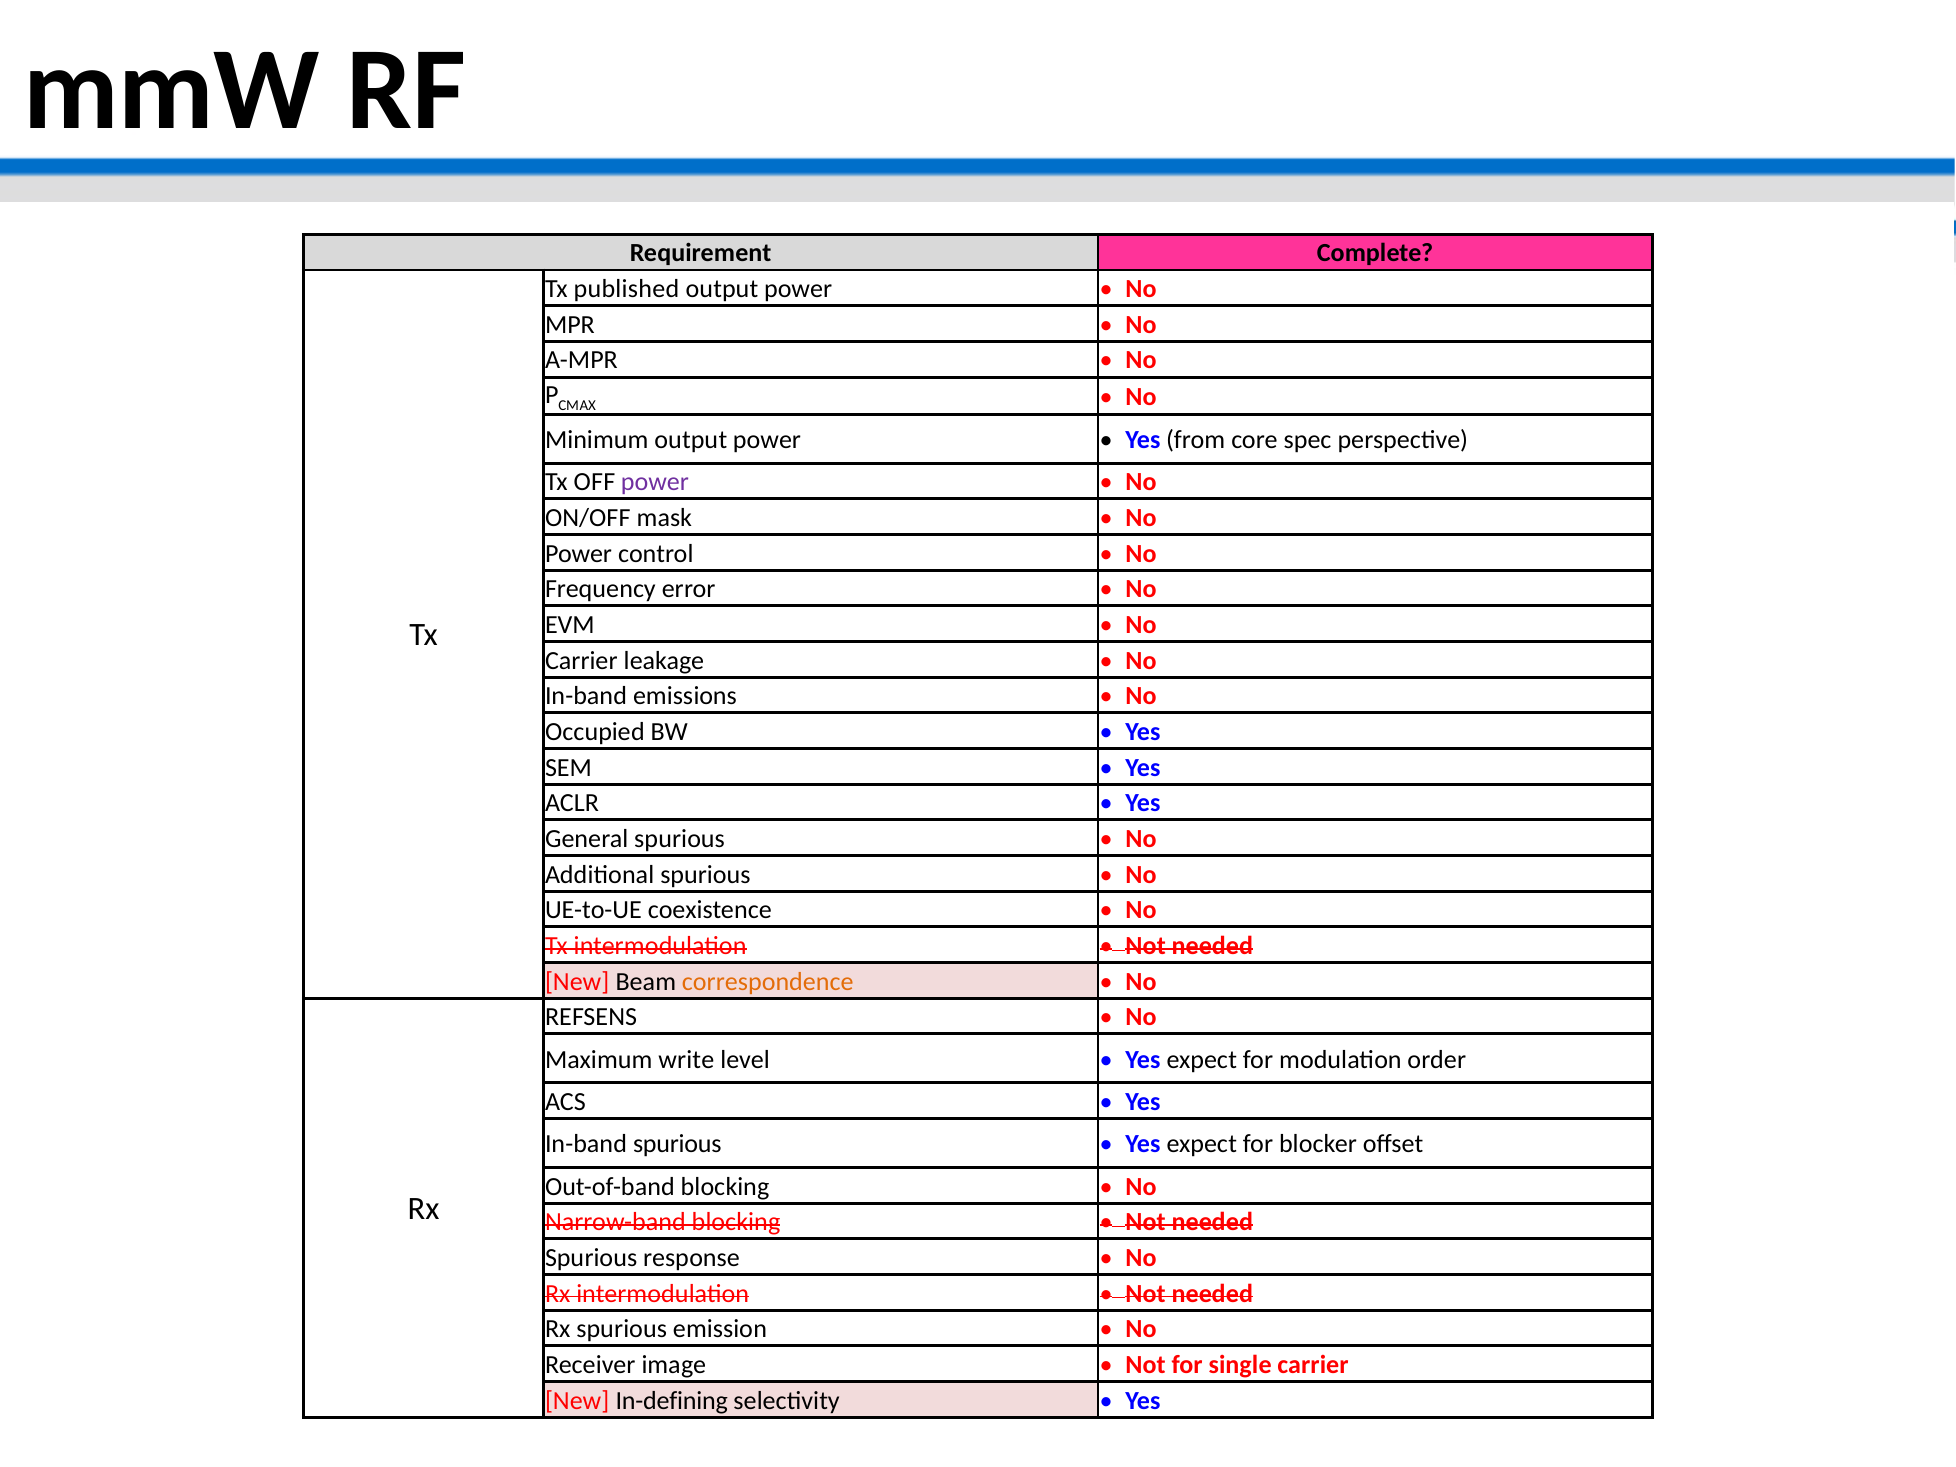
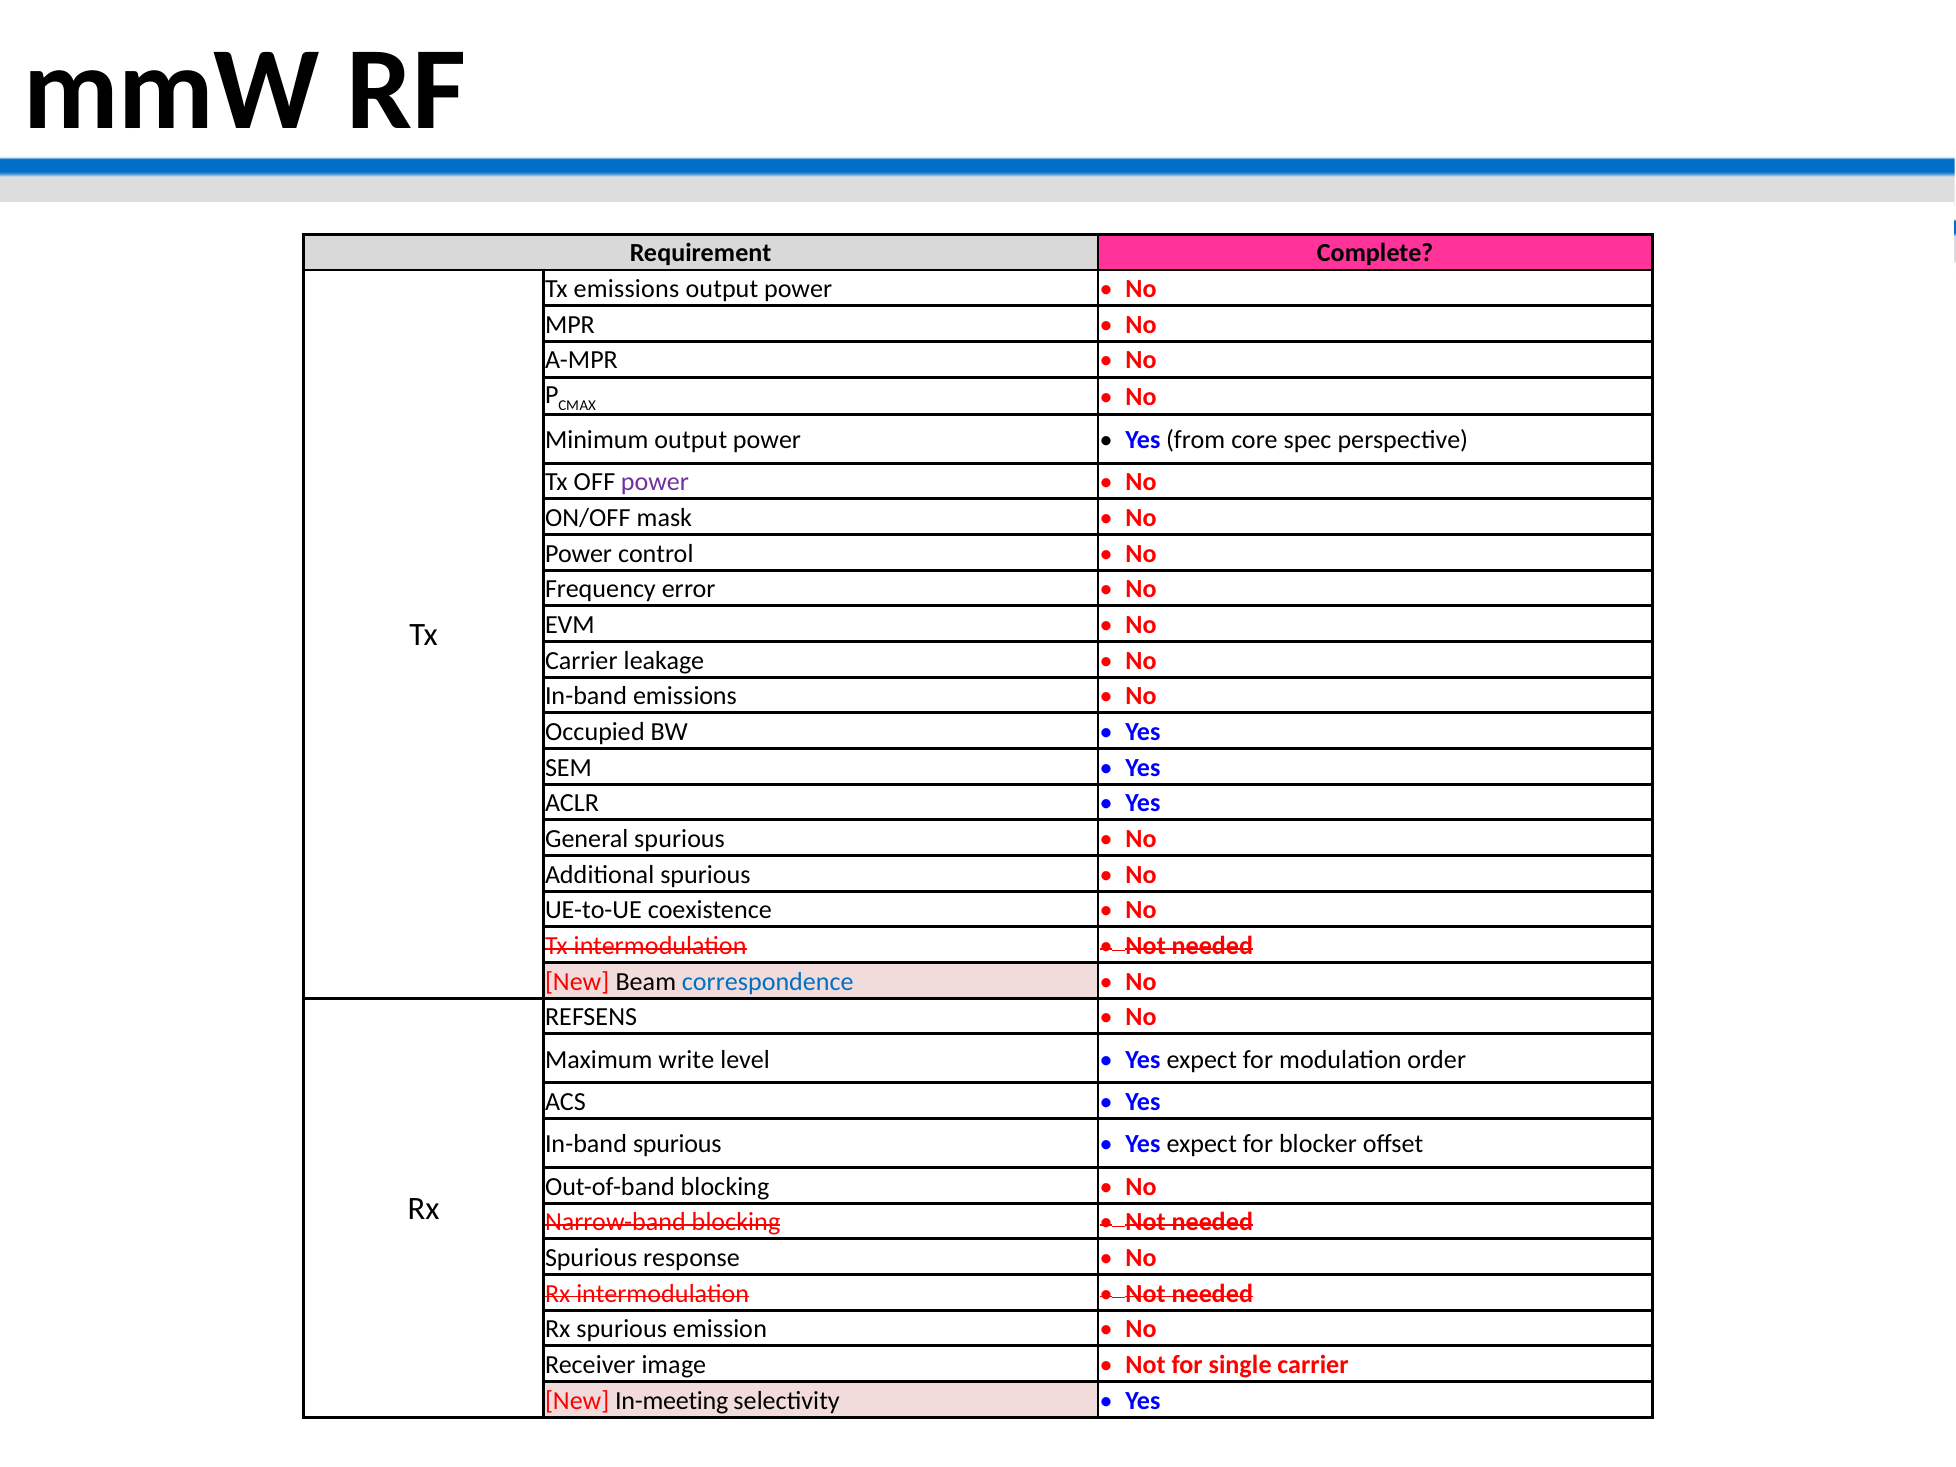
Tx published: published -> emissions
correspondence colour: orange -> blue
In-defining: In-defining -> In-meeting
